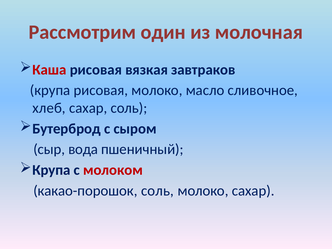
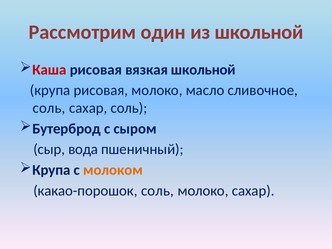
из молочная: молочная -> школьной
вязкая завтраков: завтраков -> школьной
хлеб at (49, 108): хлеб -> соль
молоком colour: red -> orange
